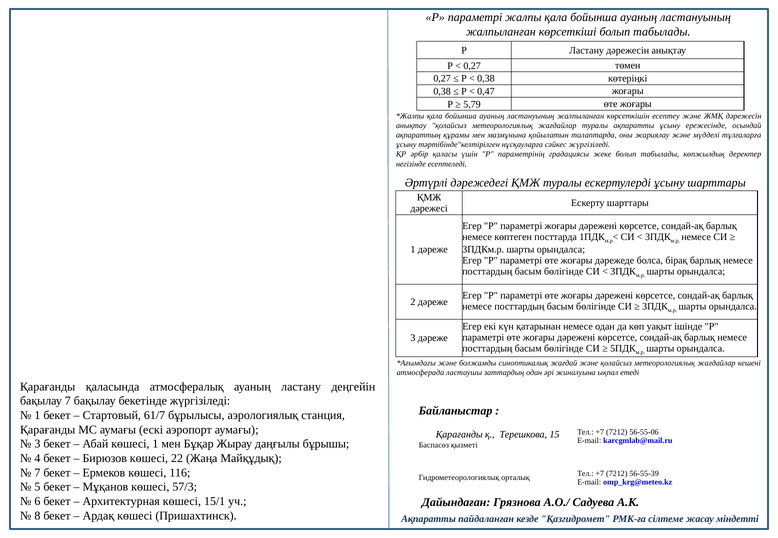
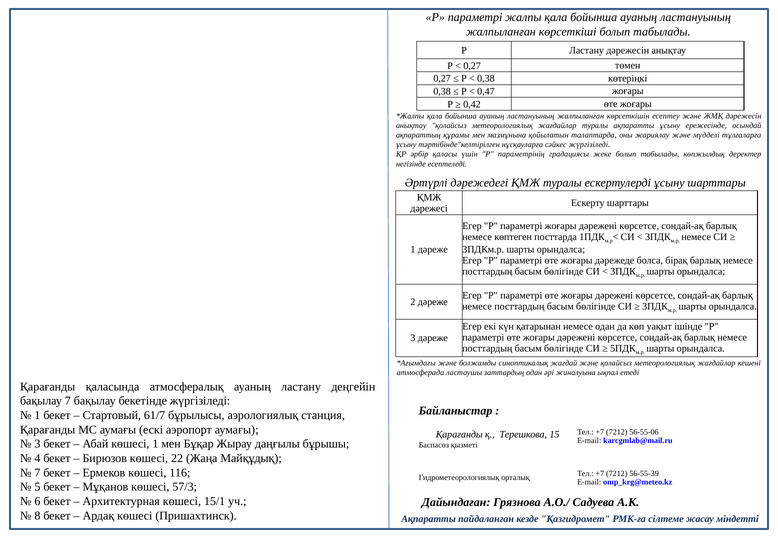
5,79: 5,79 -> 0,42
